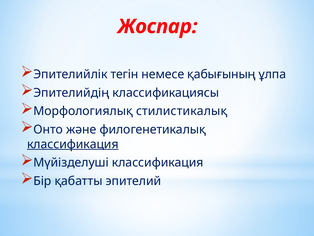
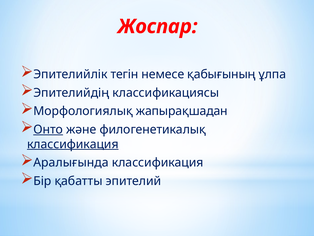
стилистикалық: стилистикалық -> жапырақшадан
Онто underline: none -> present
Мүйізделуші: Мүйізделуші -> Аралығында
